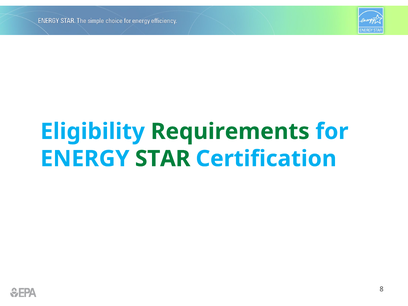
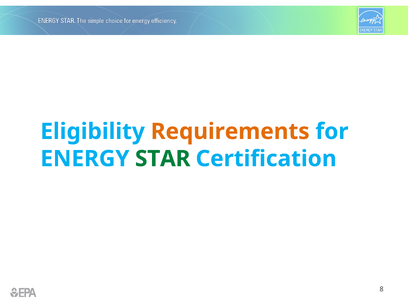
Requirements colour: green -> orange
